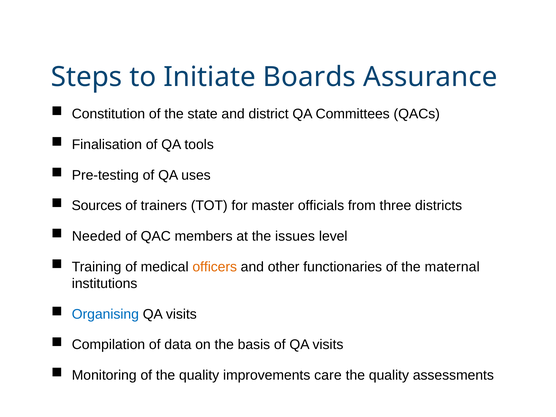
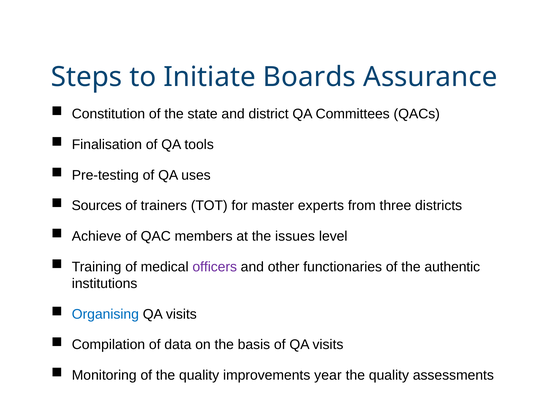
officials: officials -> experts
Needed: Needed -> Achieve
officers colour: orange -> purple
maternal: maternal -> authentic
care: care -> year
